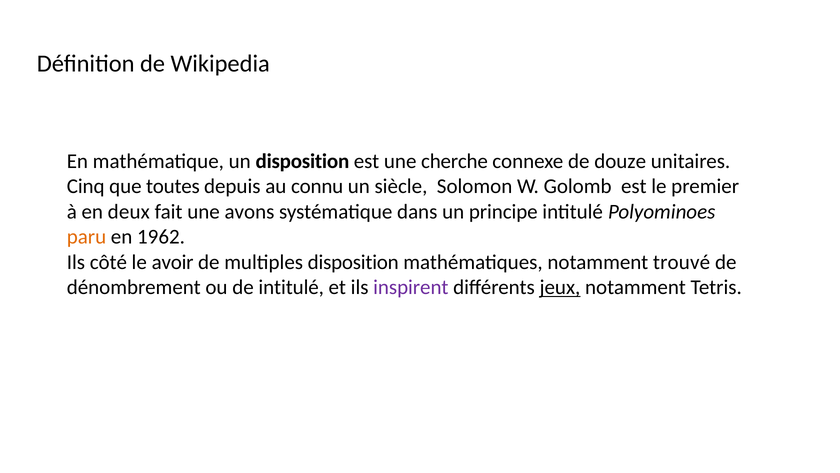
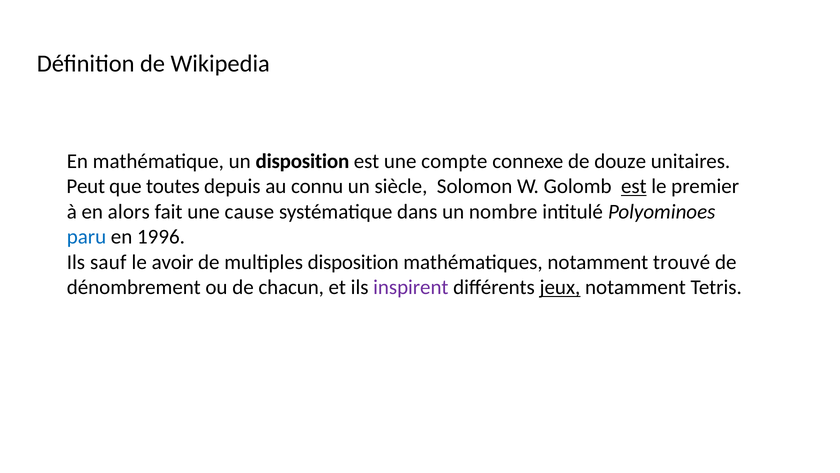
cherche: cherche -> compte
Cinq: Cinq -> Peut
est at (634, 186) underline: none -> present
deux: deux -> alors
avons: avons -> cause
principe: principe -> nombre
paru colour: orange -> blue
1962: 1962 -> 1996
côté: côté -> sauf
de intitulé: intitulé -> chacun
